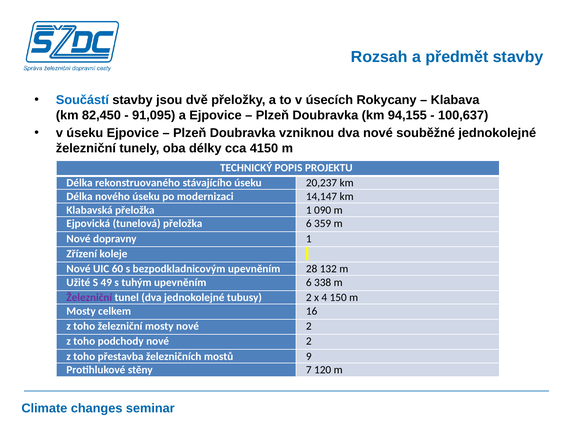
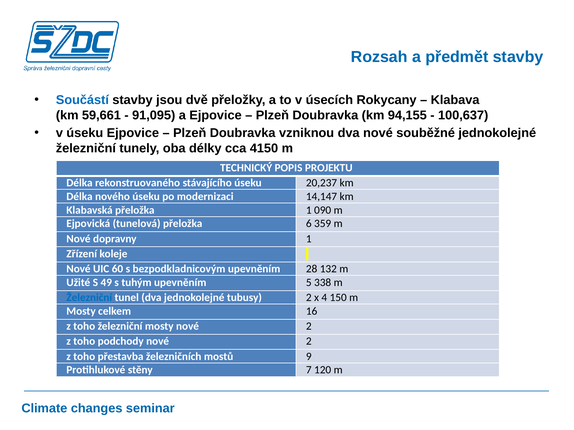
82,450: 82,450 -> 59,661
upevněním 6: 6 -> 5
Železniční at (89, 298) colour: purple -> blue
